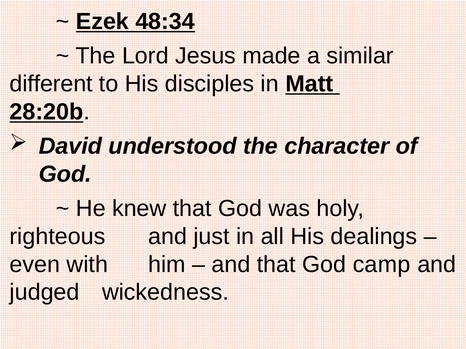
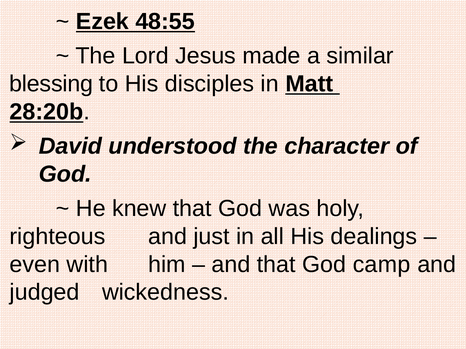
48:34: 48:34 -> 48:55
different: different -> blessing
